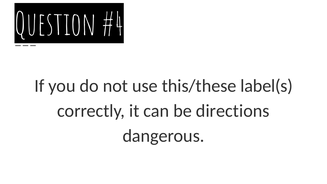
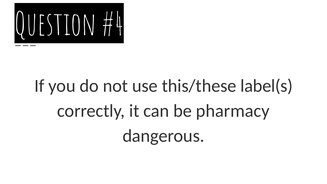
directions: directions -> pharmacy
